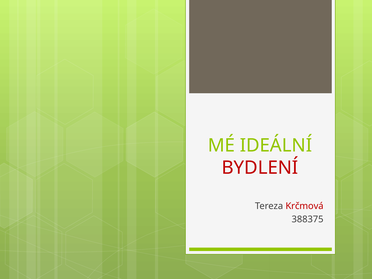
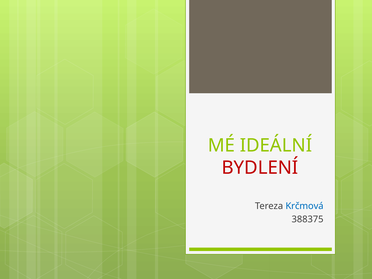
Krčmová colour: red -> blue
